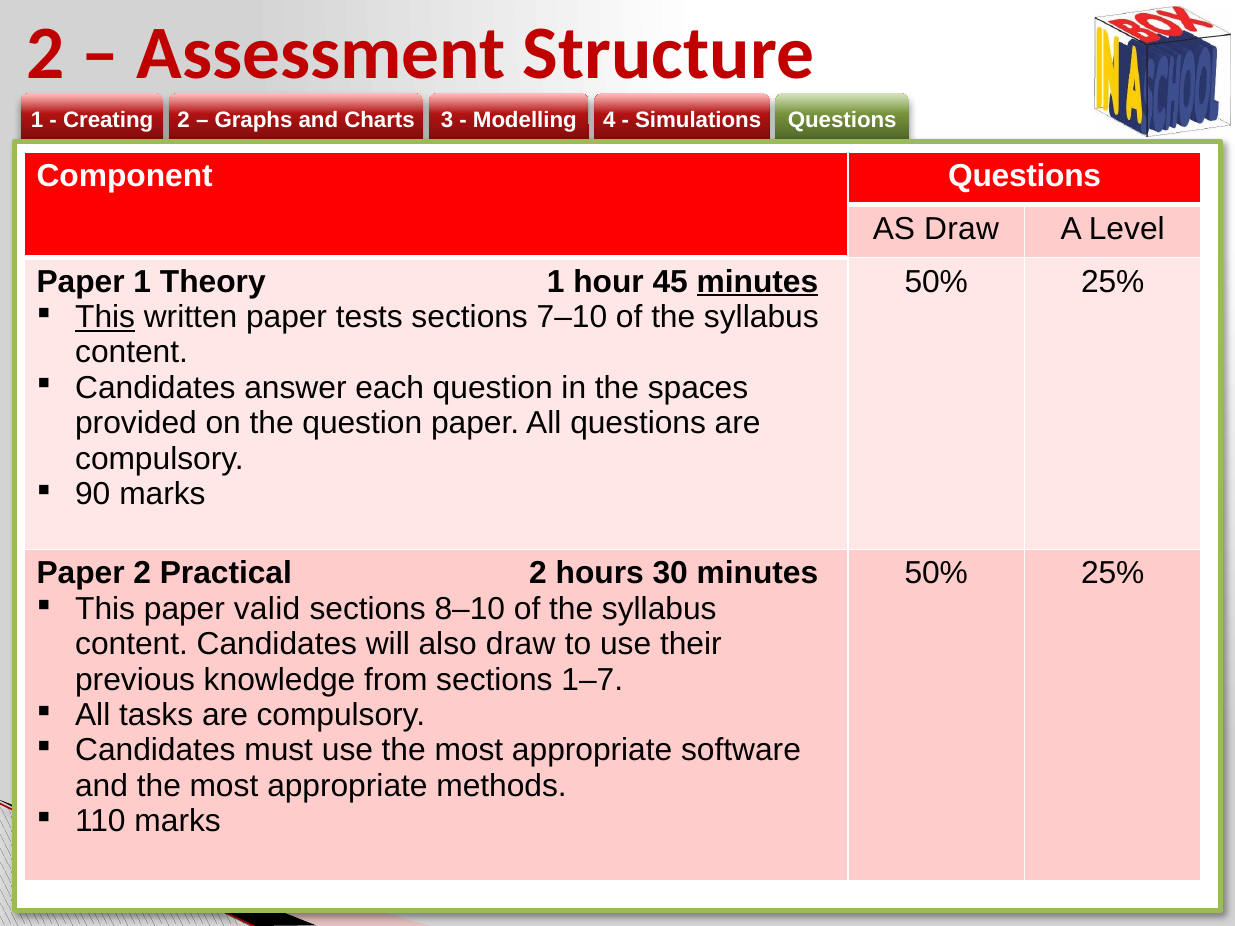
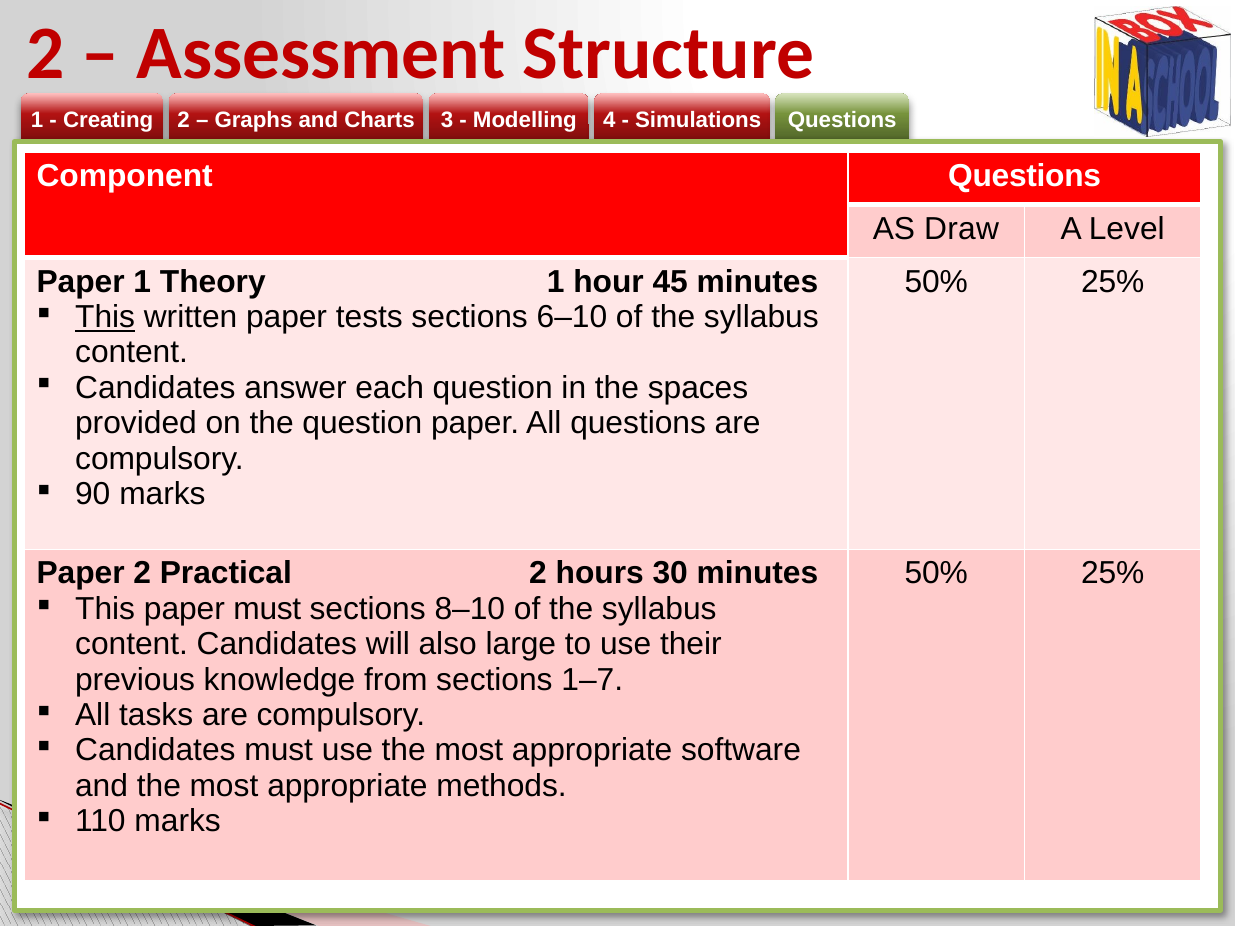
minutes at (757, 282) underline: present -> none
7–10: 7–10 -> 6–10
paper valid: valid -> must
also draw: draw -> large
